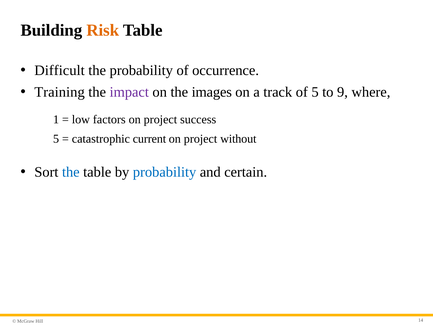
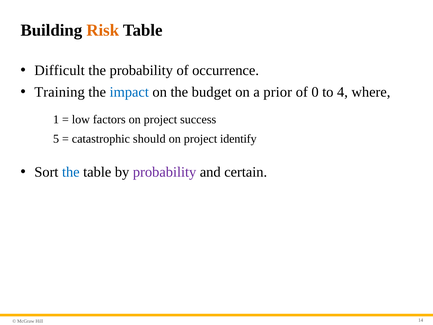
impact colour: purple -> blue
images: images -> budget
track: track -> prior
of 5: 5 -> 0
9: 9 -> 4
current: current -> should
without: without -> identify
probability at (165, 172) colour: blue -> purple
